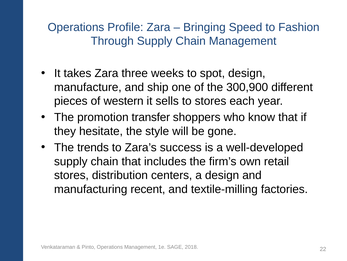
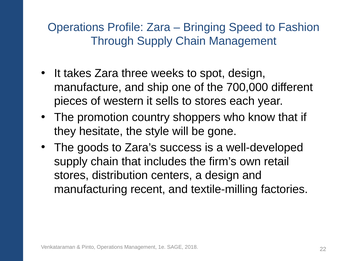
300,900: 300,900 -> 700,000
transfer: transfer -> country
trends: trends -> goods
